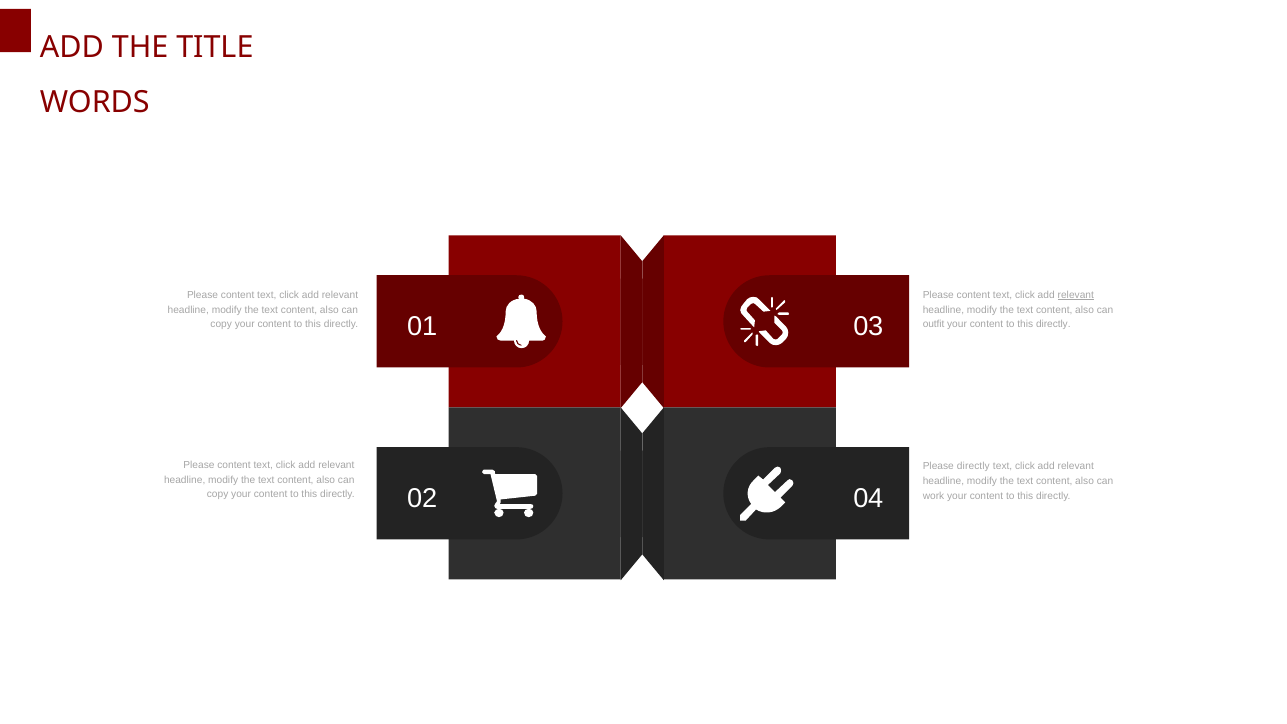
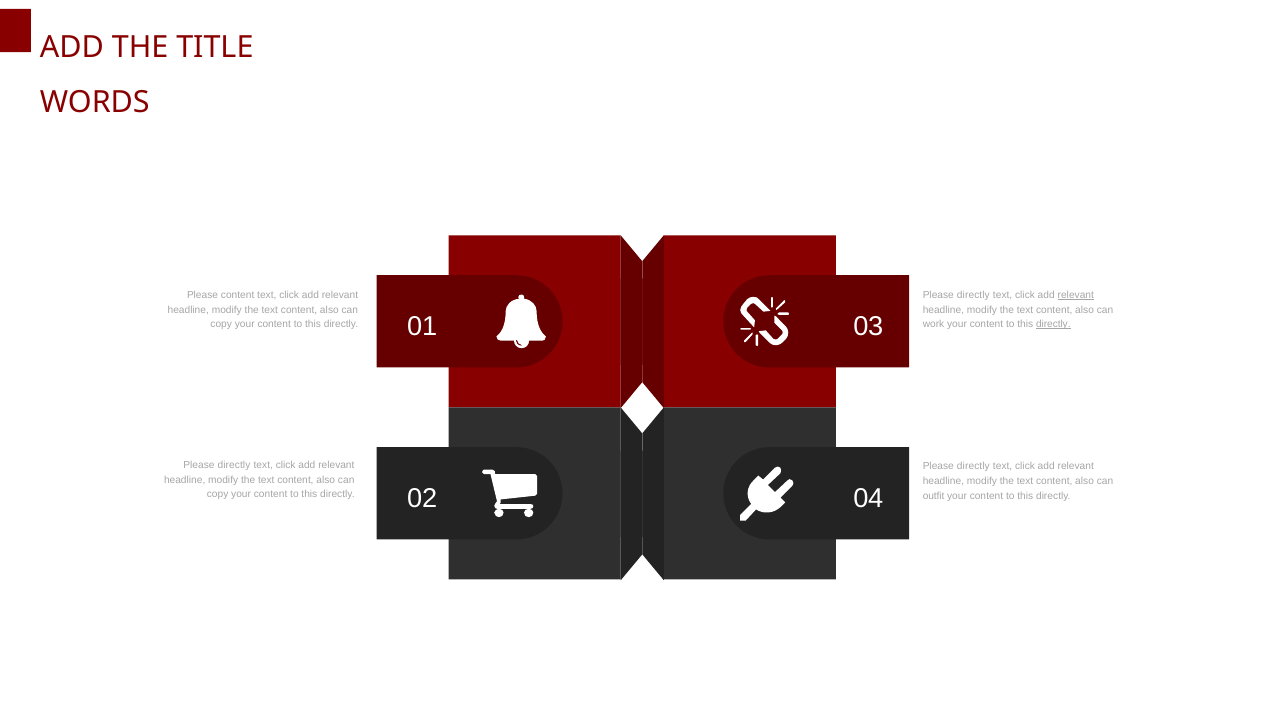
content at (973, 295): content -> directly
outfit: outfit -> work
directly at (1053, 324) underline: none -> present
content at (234, 465): content -> directly
work: work -> outfit
